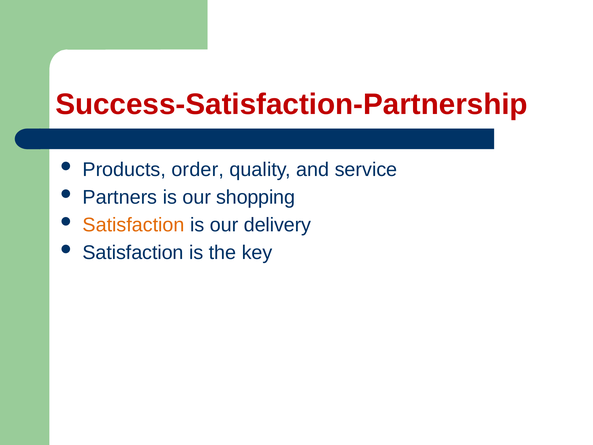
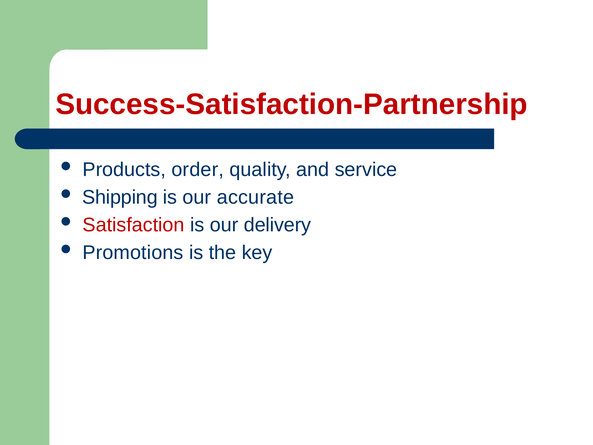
Partners: Partners -> Shipping
shopping: shopping -> accurate
Satisfaction at (134, 225) colour: orange -> red
Satisfaction at (133, 252): Satisfaction -> Promotions
